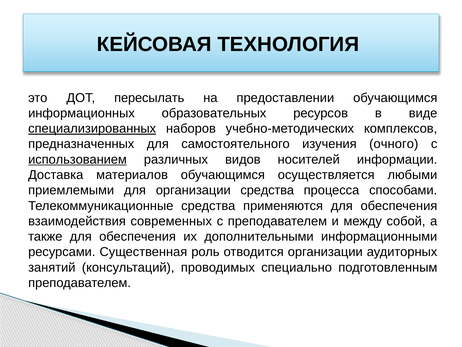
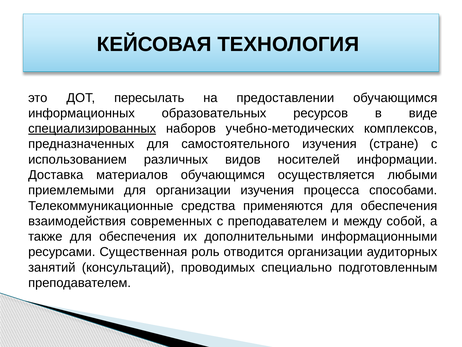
очного: очного -> стране
использованием underline: present -> none
организации средства: средства -> изучения
